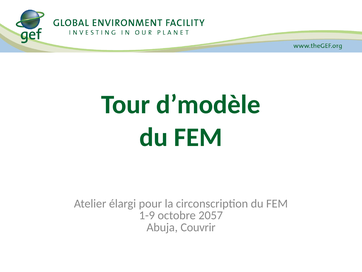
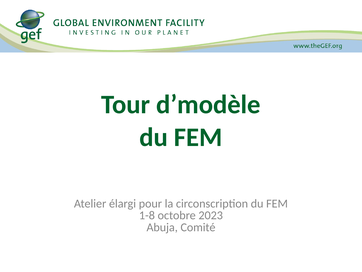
1-9: 1-9 -> 1-8
2057: 2057 -> 2023
Couvrir: Couvrir -> Comité
